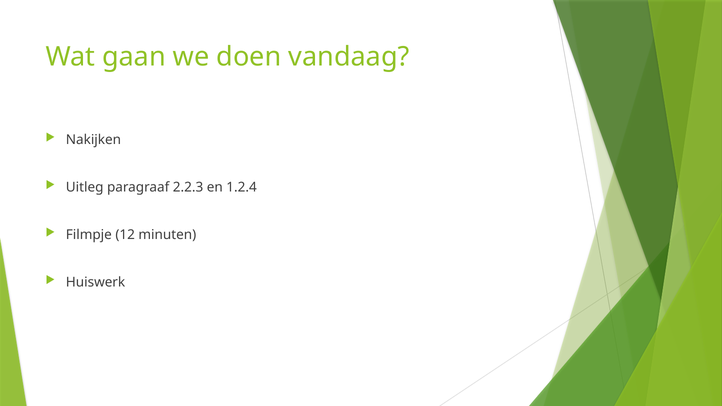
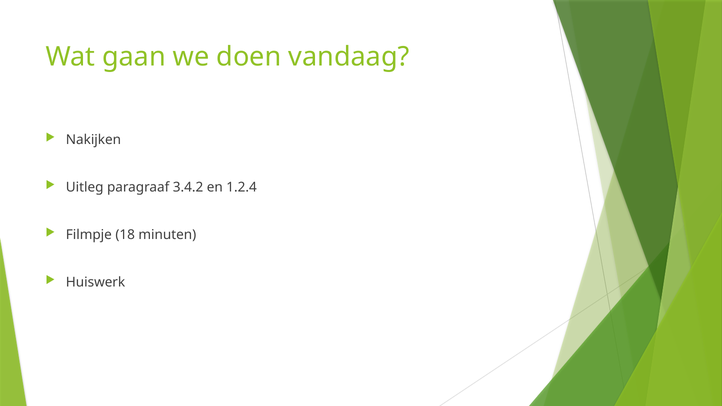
2.2.3: 2.2.3 -> 3.4.2
12: 12 -> 18
